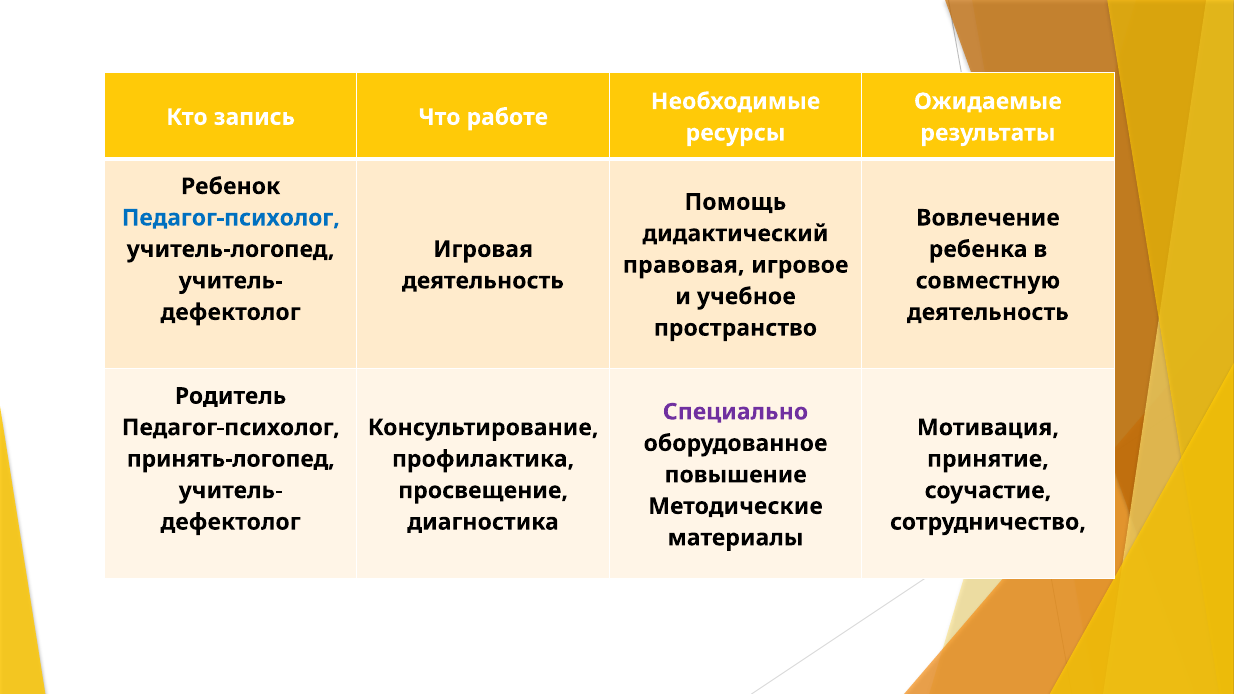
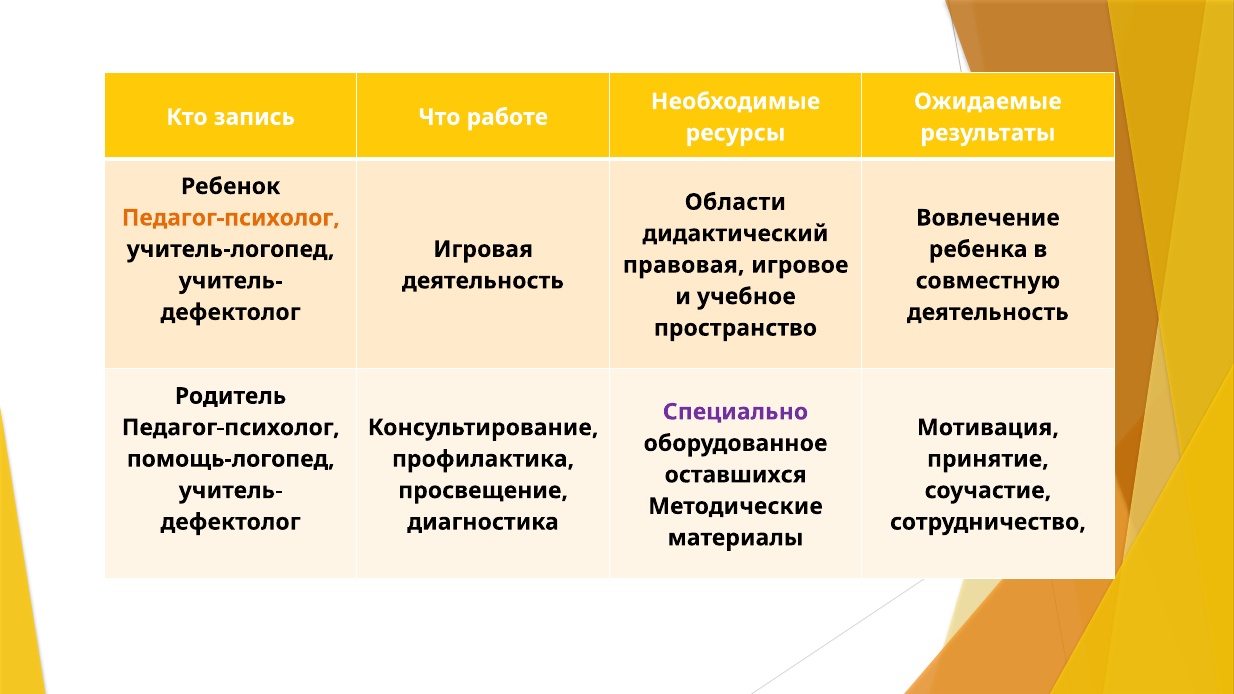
Помощь: Помощь -> Области
Педагог-психолог at (231, 218) colour: blue -> orange
принять-логопед: принять-логопед -> помощь-логопед
повышение: повышение -> оставшихся
